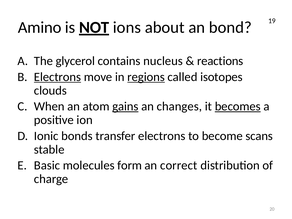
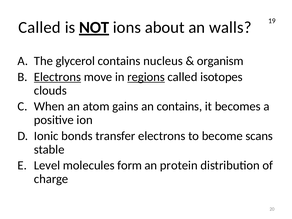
Amino at (40, 27): Amino -> Called
bond: bond -> walls
reactions: reactions -> organism
gains underline: present -> none
an changes: changes -> contains
becomes underline: present -> none
Basic: Basic -> Level
correct: correct -> protein
